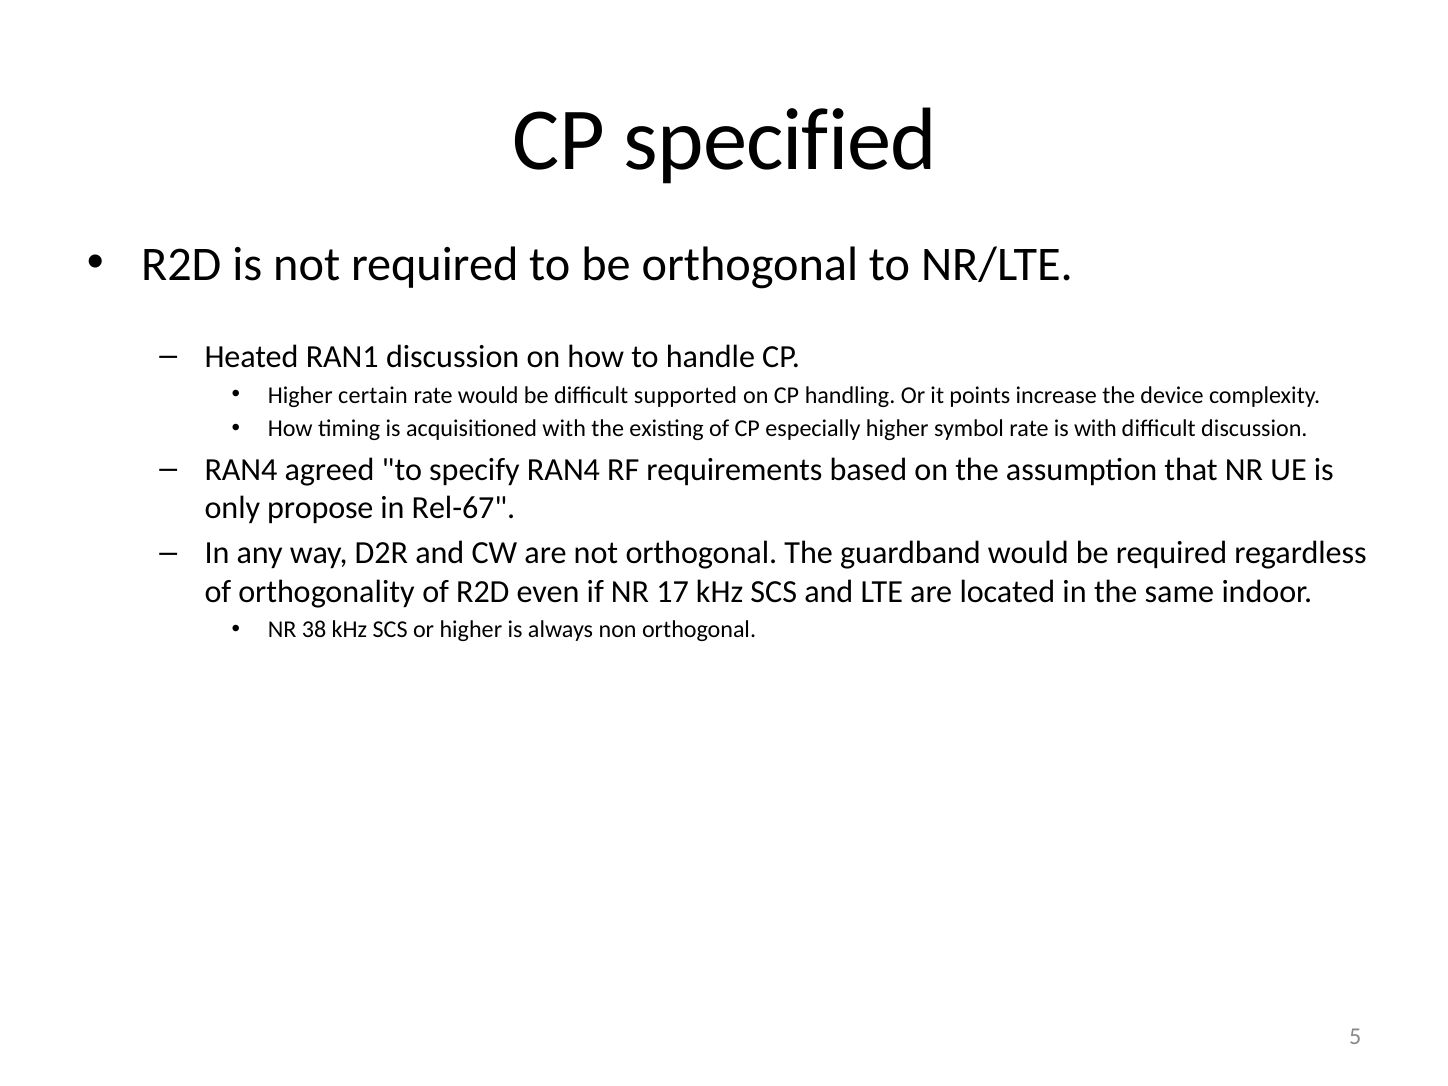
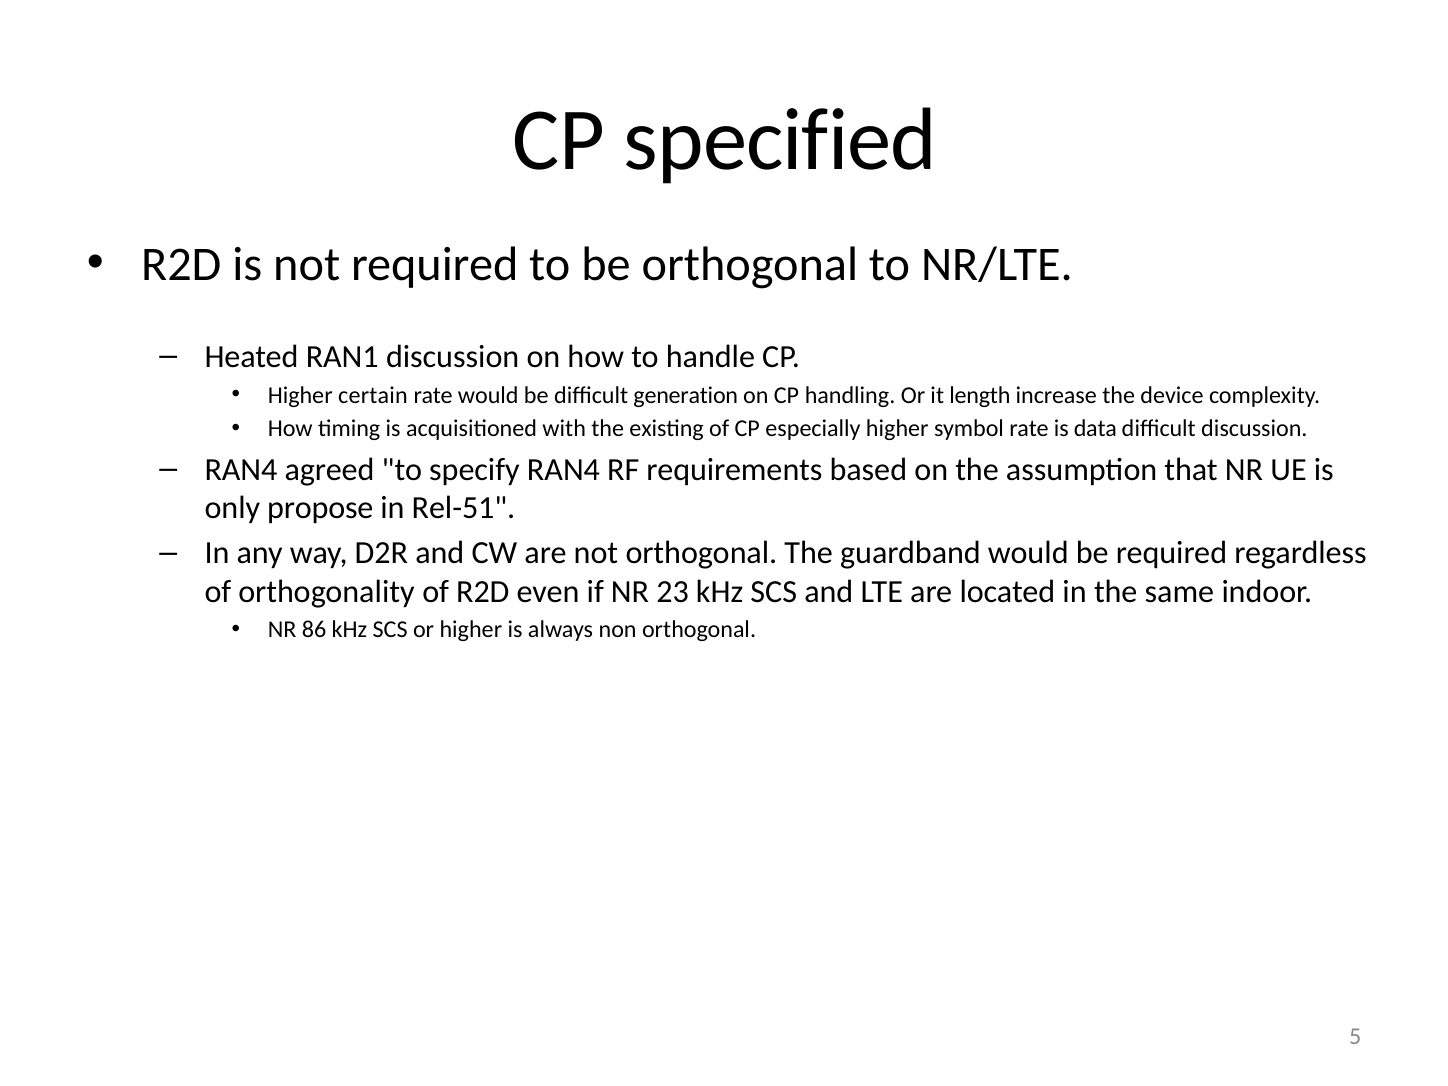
supported: supported -> generation
points: points -> length
is with: with -> data
Rel-67: Rel-67 -> Rel-51
17: 17 -> 23
38: 38 -> 86
